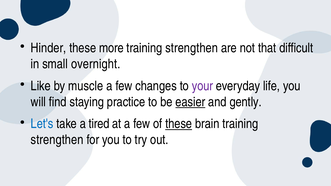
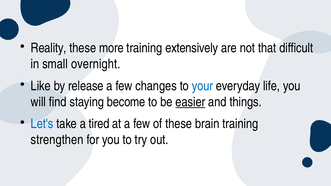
Hinder: Hinder -> Reality
strengthen at (192, 48): strengthen -> extensively
muscle: muscle -> release
your colour: purple -> blue
practice: practice -> become
gently: gently -> things
these at (179, 124) underline: present -> none
